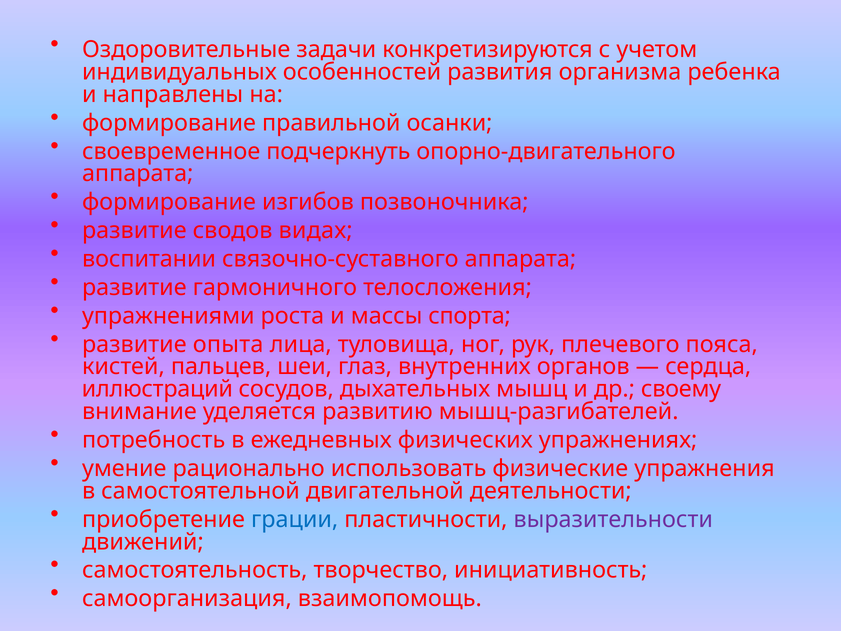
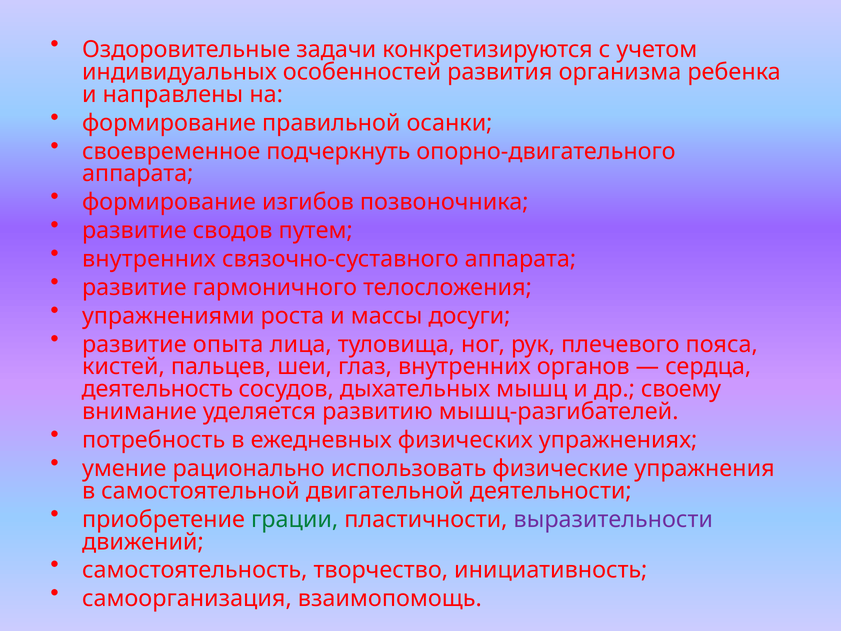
видах: видах -> путем
воспитании at (149, 259): воспитании -> внутренних
спорта: спорта -> досуги
иллюстраций: иллюстраций -> деятельность
грации colour: blue -> green
